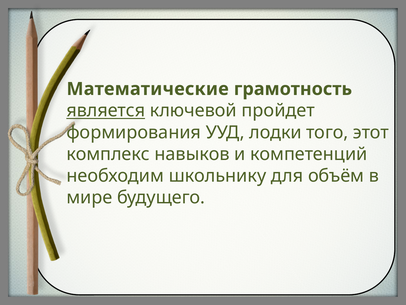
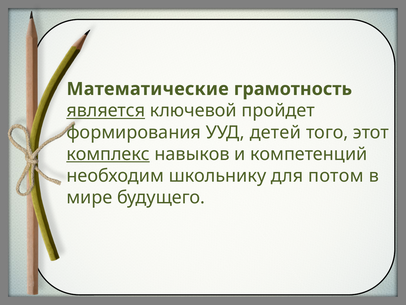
лодки: лодки -> детей
комплекс underline: none -> present
объём: объём -> потом
